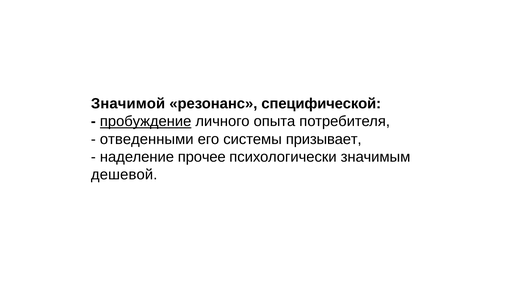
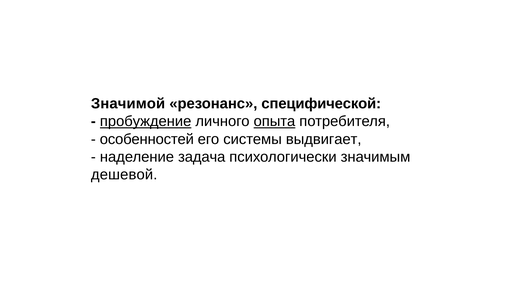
опыта underline: none -> present
отведенными: отведенными -> особенностей
призывает: призывает -> выдвигает
прочее: прочее -> задача
